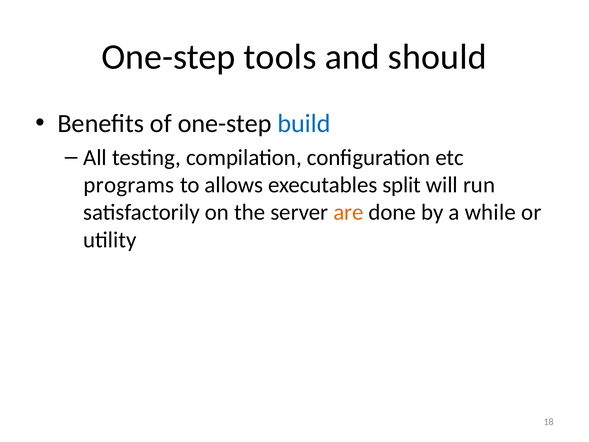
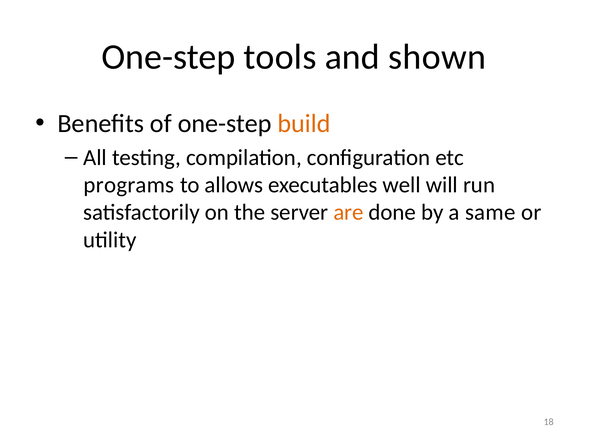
should: should -> shown
build colour: blue -> orange
split: split -> well
while: while -> same
